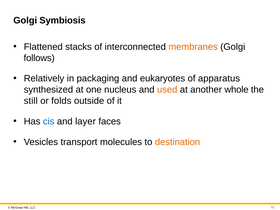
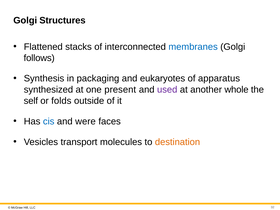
Symbiosis: Symbiosis -> Structures
membranes colour: orange -> blue
Relatively: Relatively -> Synthesis
nucleus: nucleus -> present
used colour: orange -> purple
still: still -> self
layer: layer -> were
